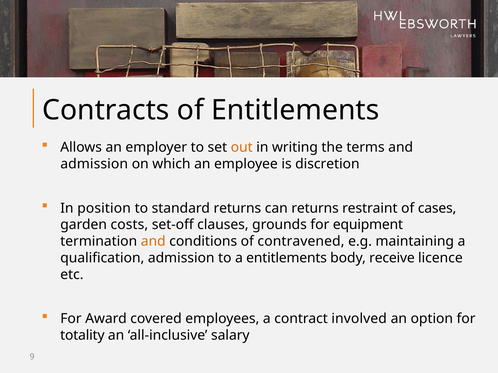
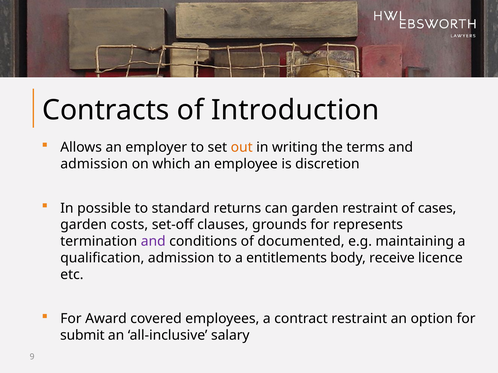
of Entitlements: Entitlements -> Introduction
position: position -> possible
can returns: returns -> garden
equipment: equipment -> represents
and at (153, 242) colour: orange -> purple
contravened: contravened -> documented
contract involved: involved -> restraint
totality: totality -> submit
